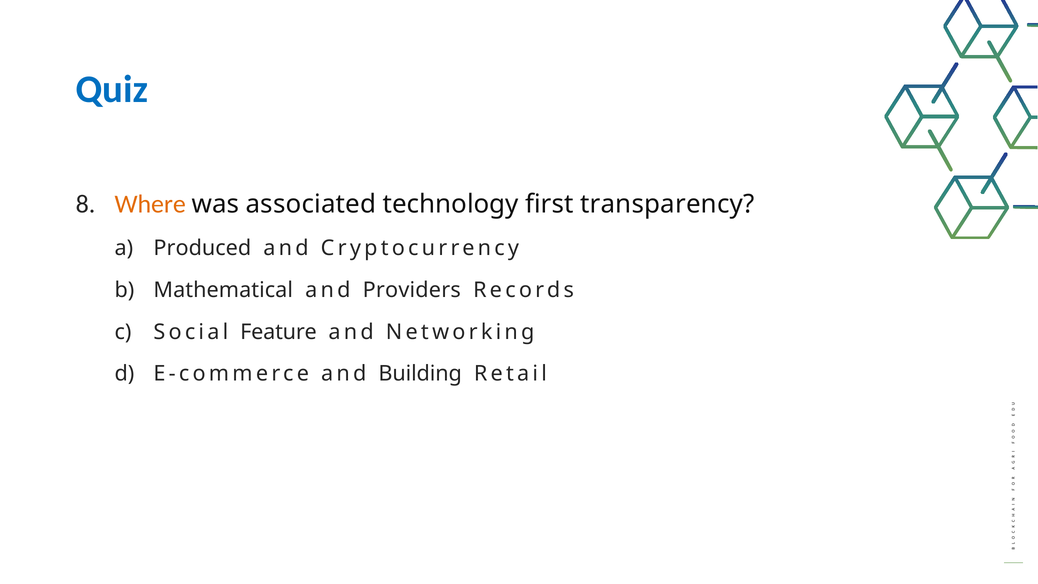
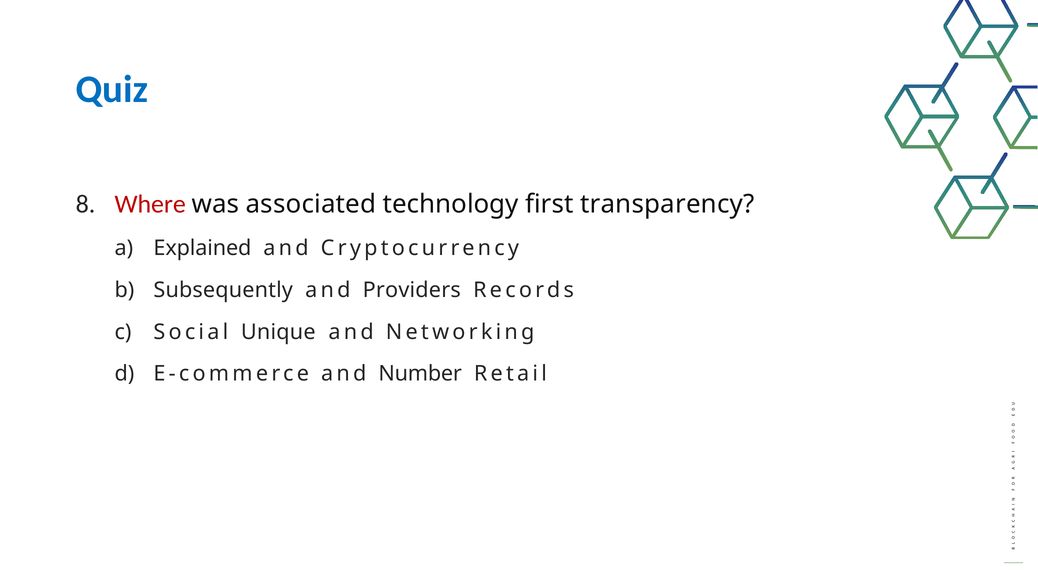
Where colour: orange -> red
Produced: Produced -> Explained
Mathematical: Mathematical -> Subsequently
Feature: Feature -> Unique
Building: Building -> Number
